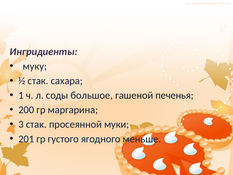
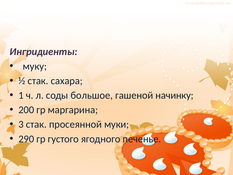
печенья: печенья -> начинку
201: 201 -> 290
меньше: меньше -> печенье
